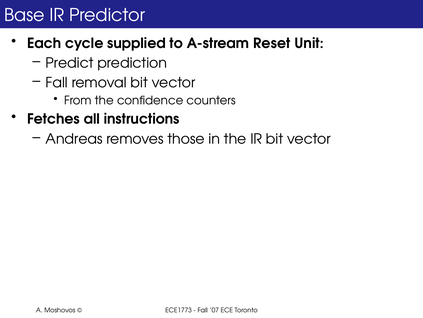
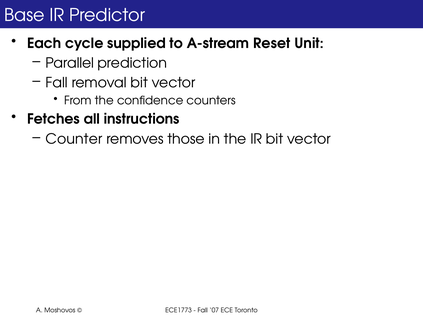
Predict: Predict -> Parallel
Andreas: Andreas -> Counter
